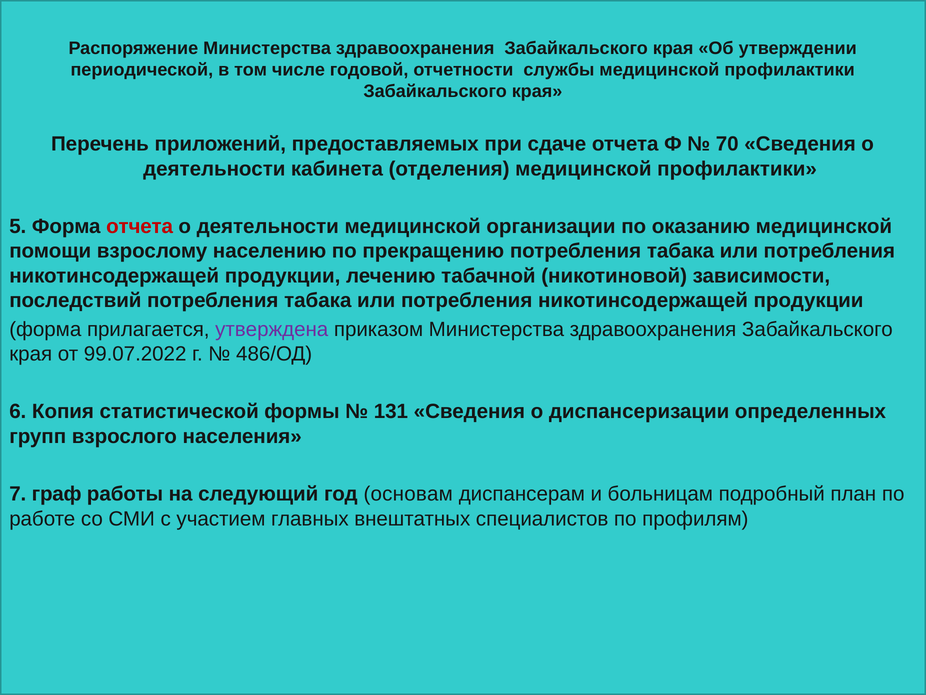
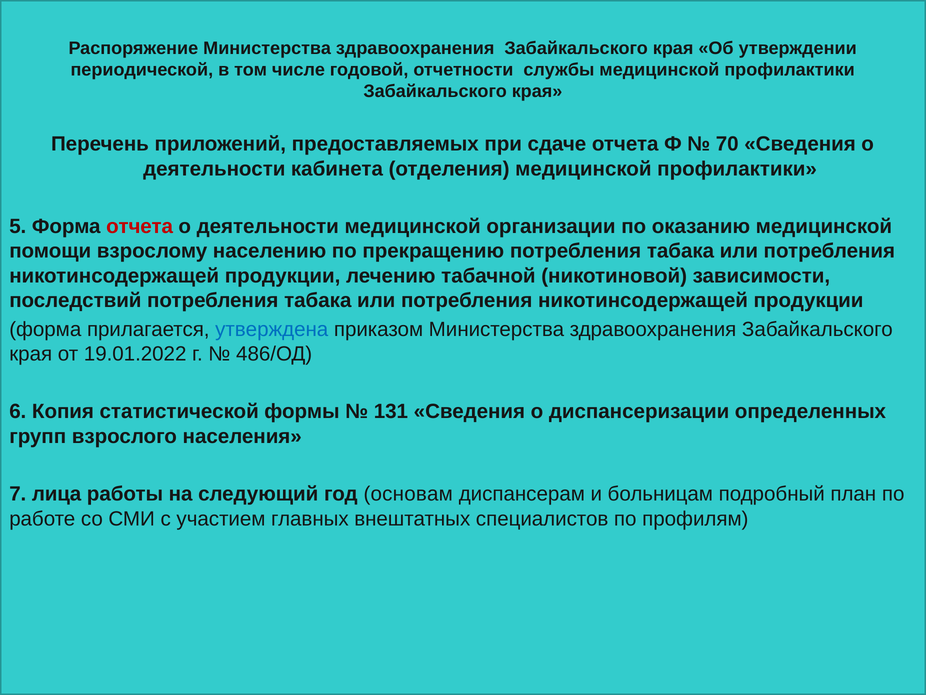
утверждена colour: purple -> blue
99.07.2022: 99.07.2022 -> 19.01.2022
граф: граф -> лица
